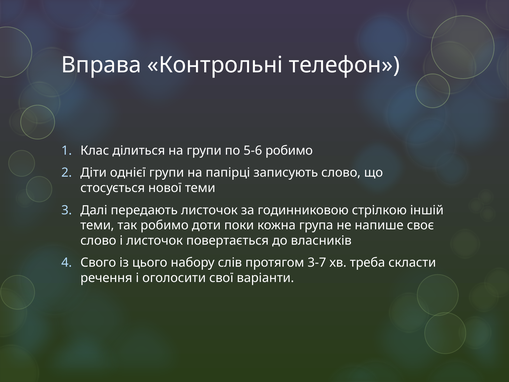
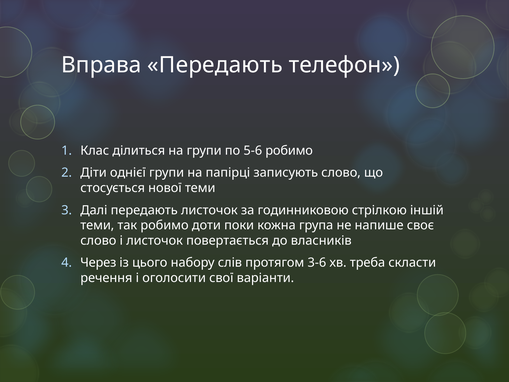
Вправа Контрольні: Контрольні -> Передають
Свого: Свого -> Через
3-7: 3-7 -> 3-6
